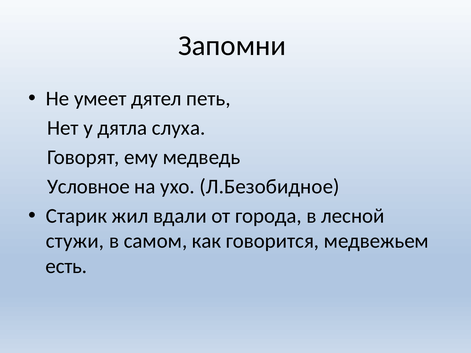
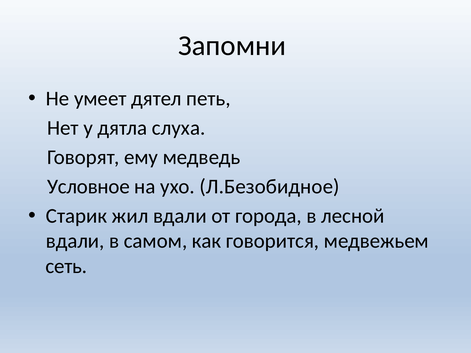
стужи at (75, 241): стужи -> вдали
есть: есть -> сеть
